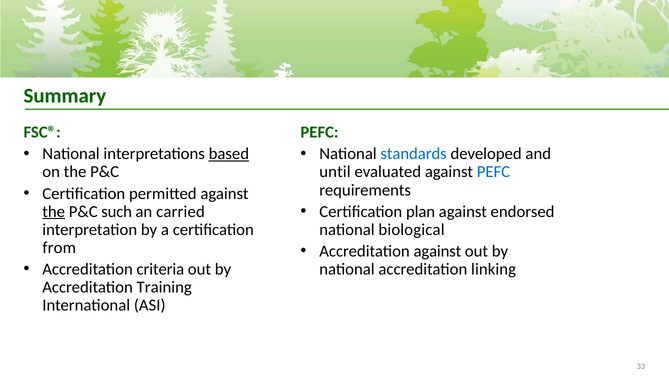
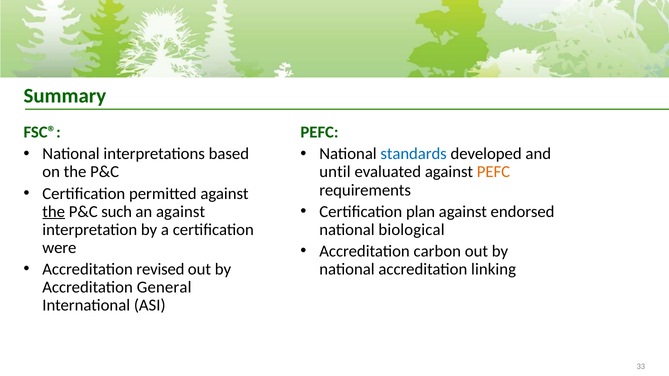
based underline: present -> none
PEFC at (493, 172) colour: blue -> orange
an carried: carried -> against
from: from -> were
Accreditation against: against -> carbon
criteria: criteria -> revised
Training: Training -> General
